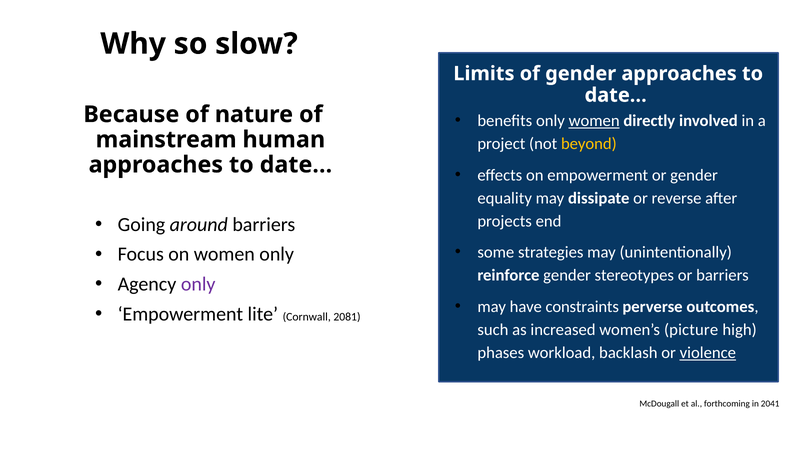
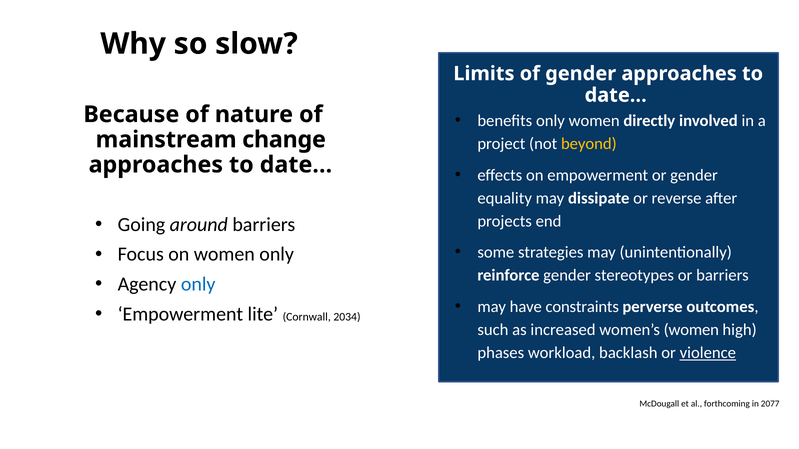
women at (594, 121) underline: present -> none
human: human -> change
only at (198, 284) colour: purple -> blue
2081: 2081 -> 2034
women’s picture: picture -> women
2041: 2041 -> 2077
